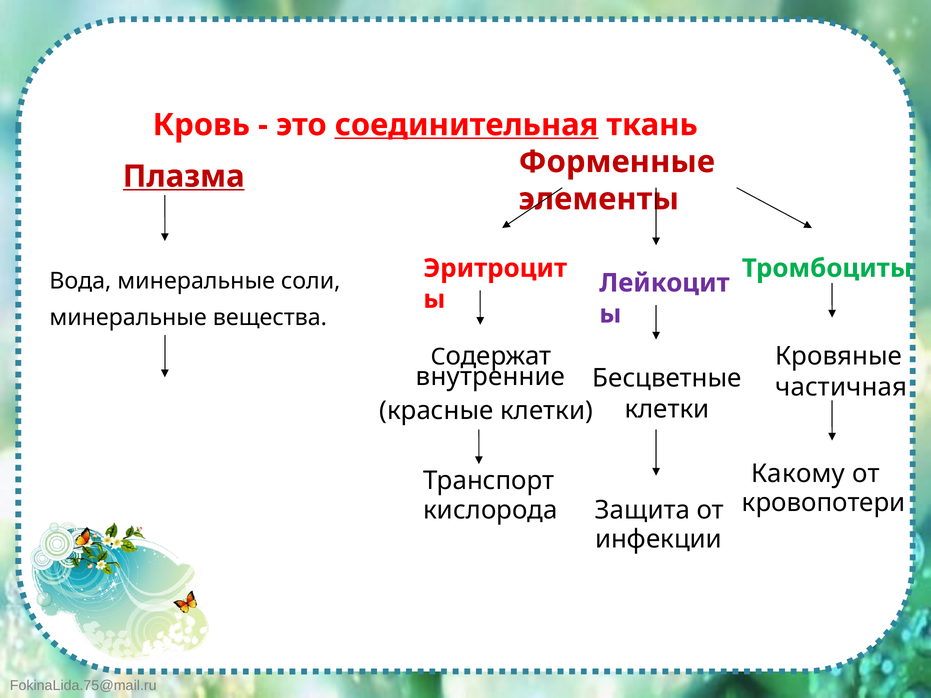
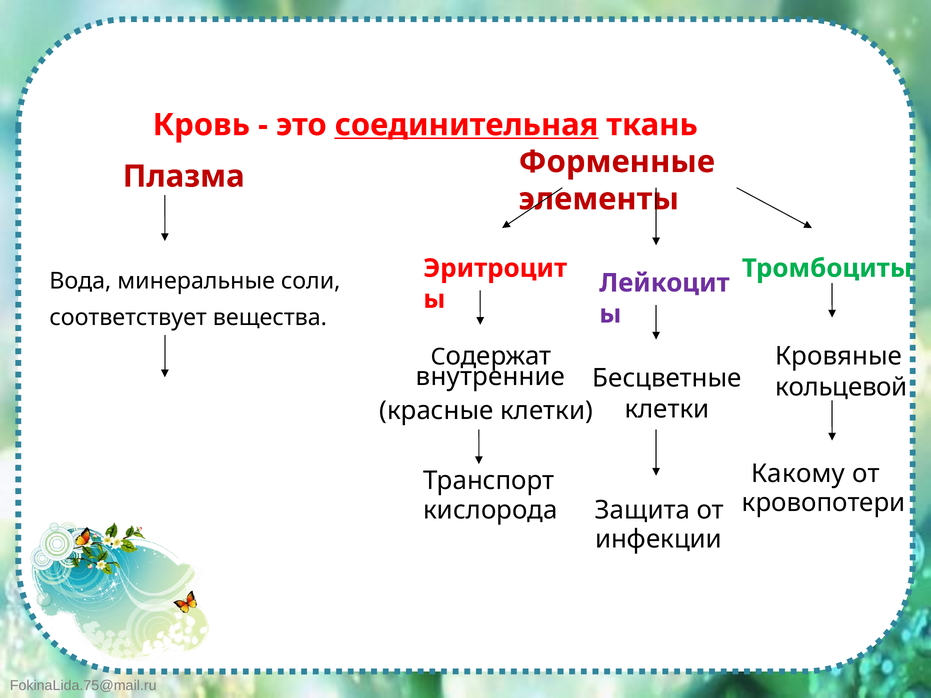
Плазма underline: present -> none
минеральные at (128, 318): минеральные -> соответствует
частичная: частичная -> кольцевой
